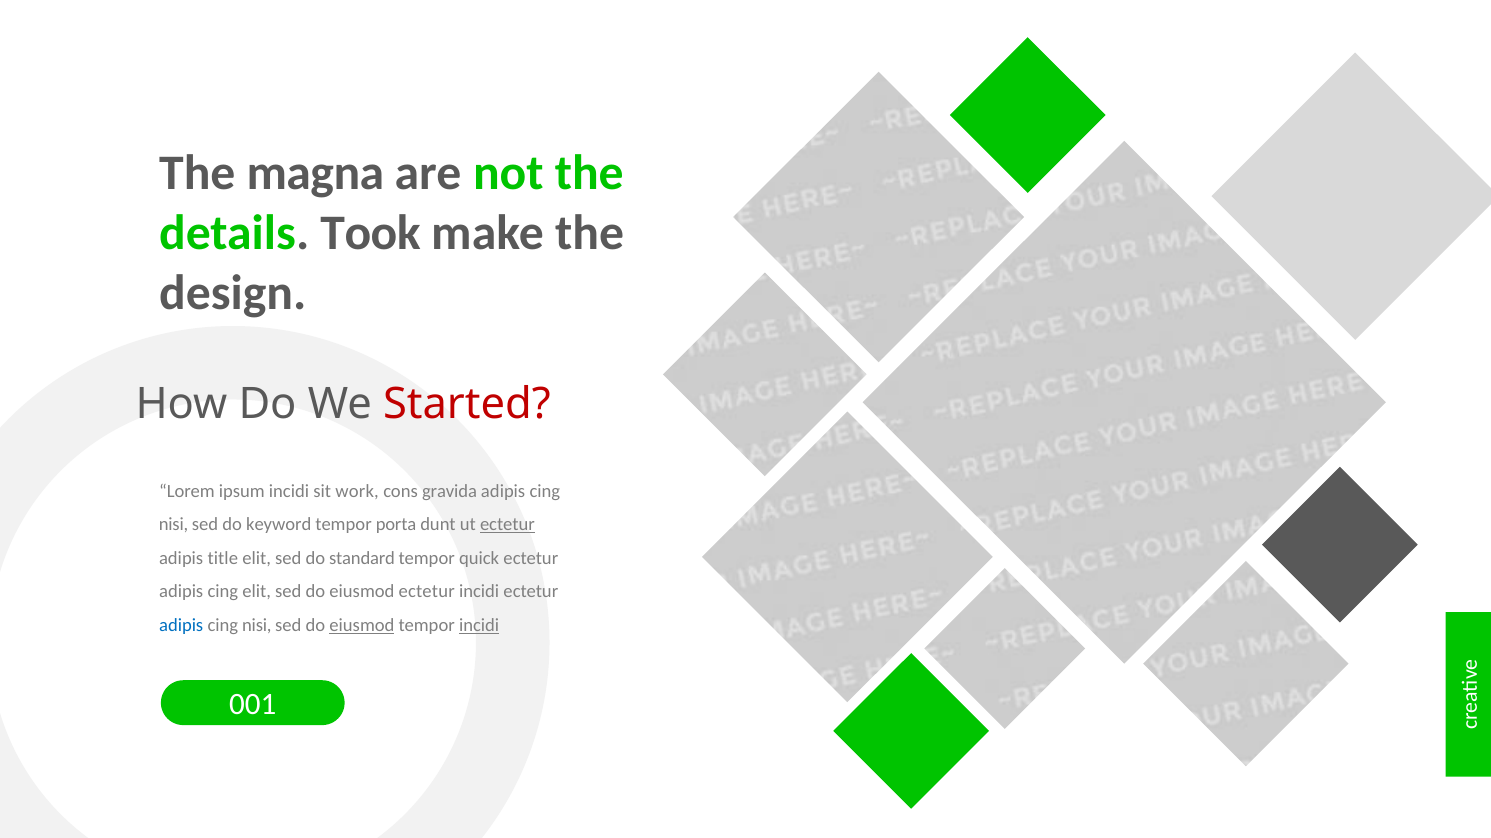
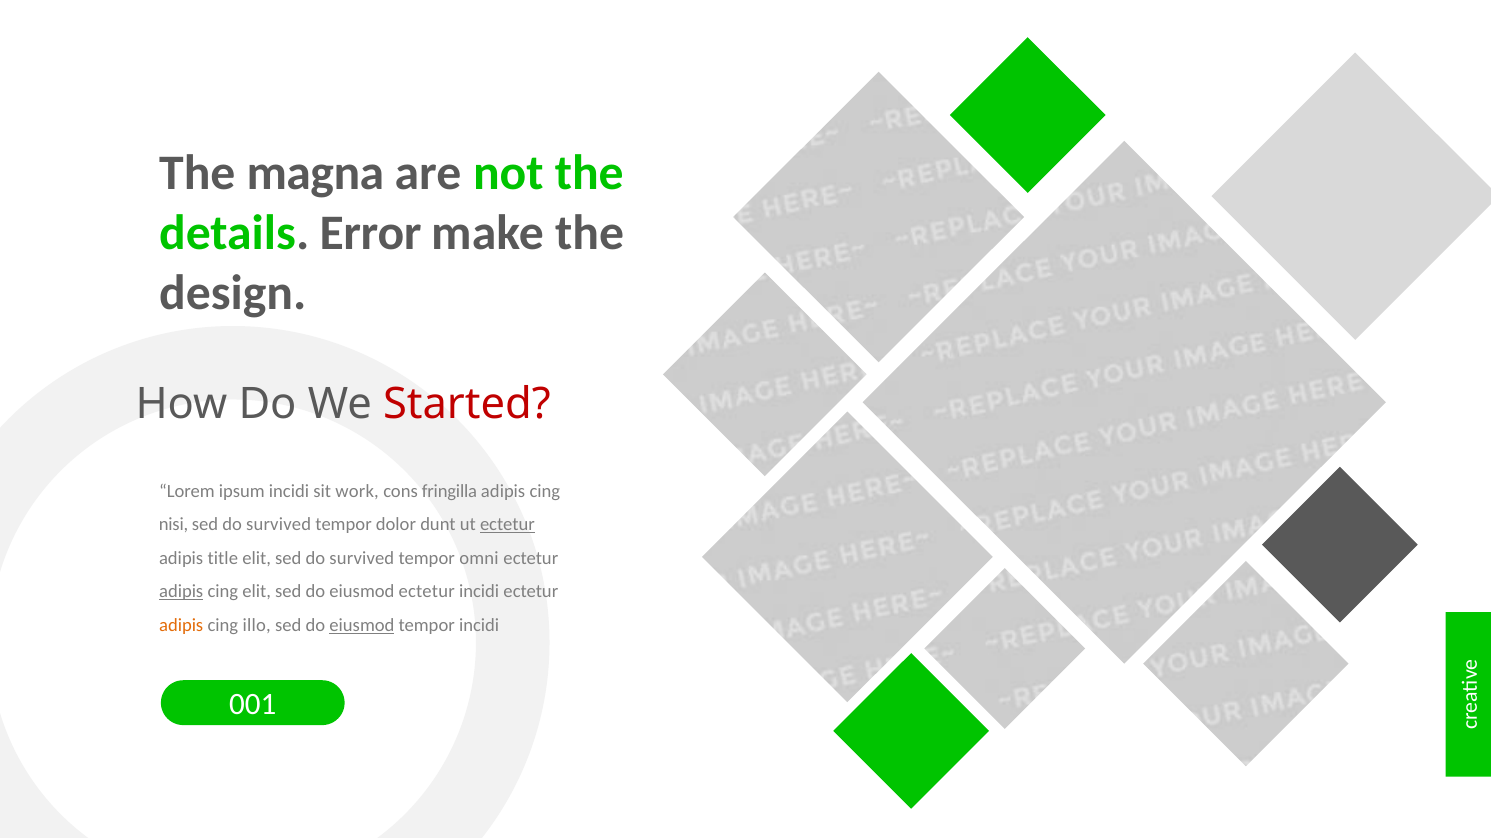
Took: Took -> Error
gravida: gravida -> fringilla
keyword at (279, 525): keyword -> survived
porta: porta -> dolor
elit sed do standard: standard -> survived
quick: quick -> omni
adipis at (181, 592) underline: none -> present
adipis at (181, 626) colour: blue -> orange
nisi at (257, 626): nisi -> illo
incidi at (479, 626) underline: present -> none
